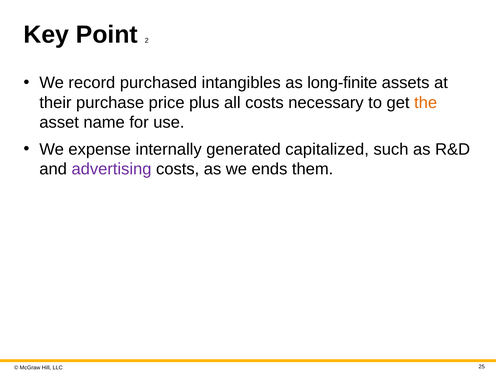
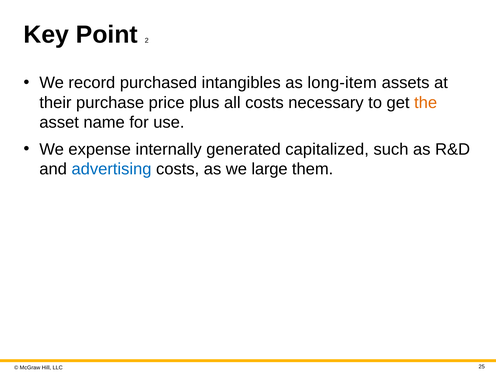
long-finite: long-finite -> long-item
advertising colour: purple -> blue
ends: ends -> large
